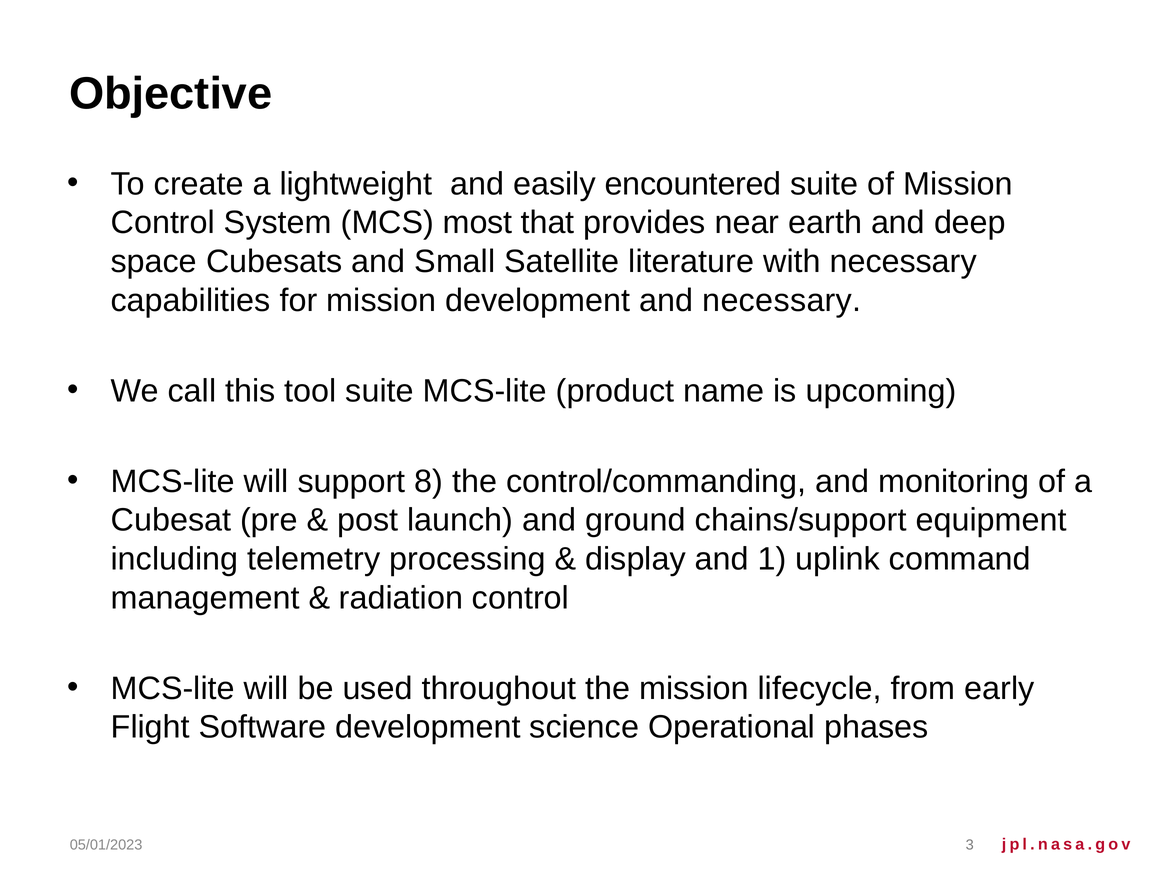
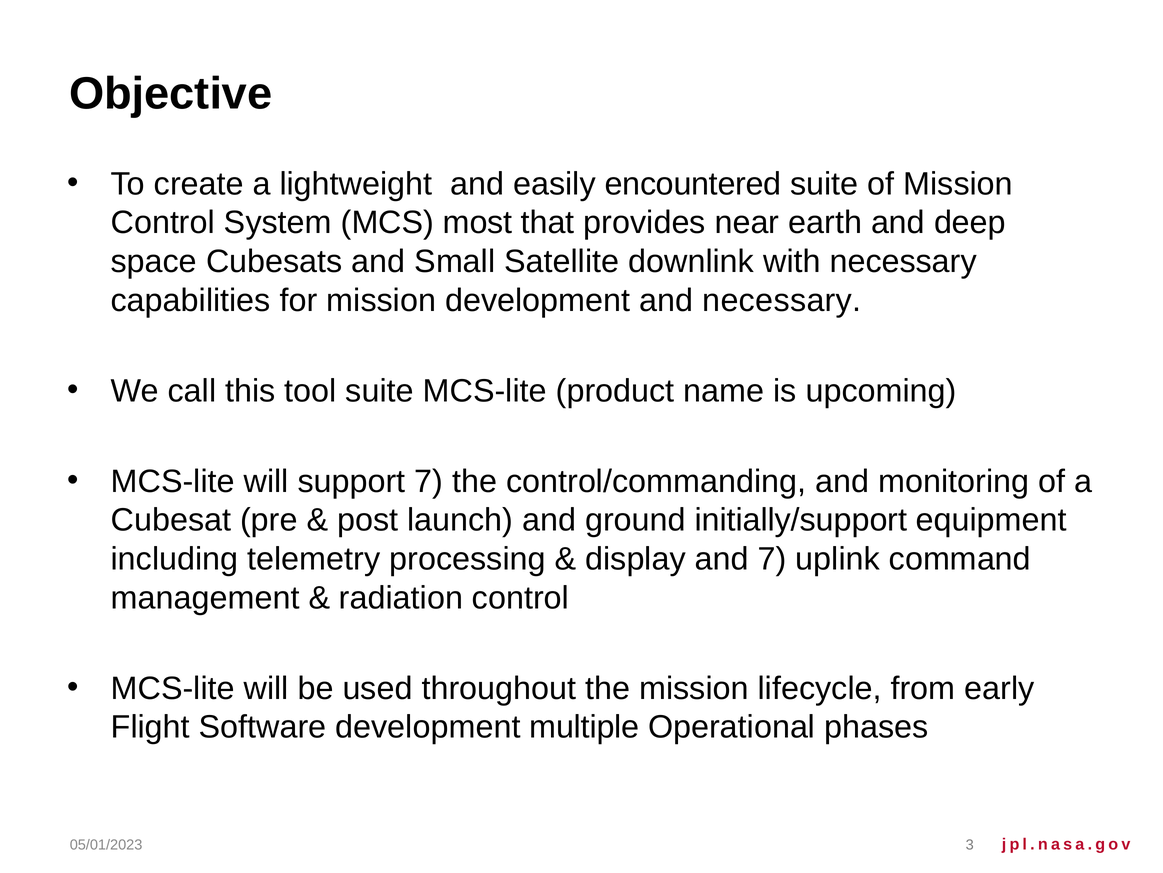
literature: literature -> downlink
support 8: 8 -> 7
chains/support: chains/support -> initially/support
and 1: 1 -> 7
science: science -> multiple
